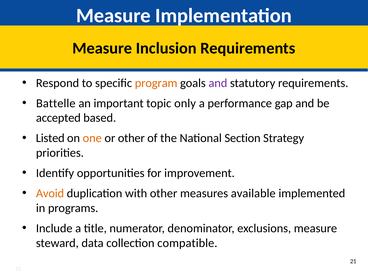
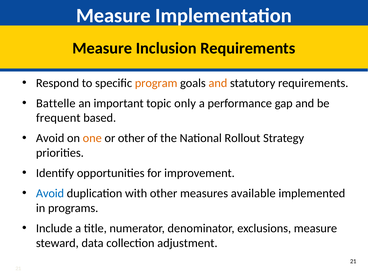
and at (218, 83) colour: purple -> orange
accepted: accepted -> frequent
Listed at (50, 138): Listed -> Avoid
Section: Section -> Rollout
Avoid at (50, 193) colour: orange -> blue
compatible: compatible -> adjustment
